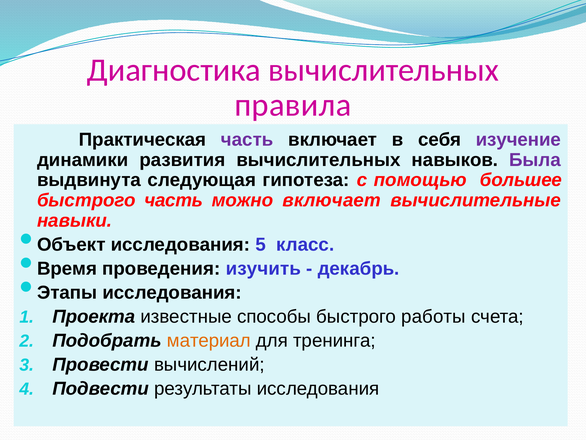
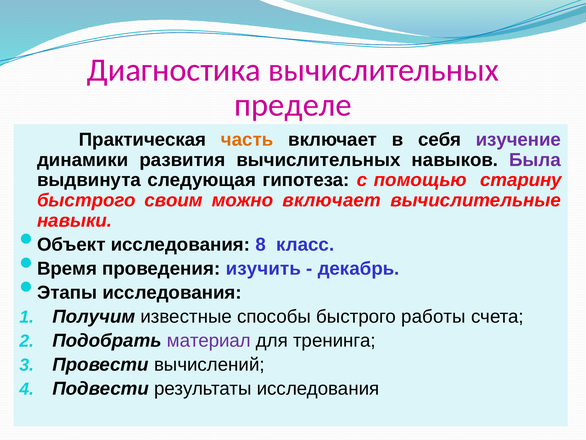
правила: правила -> пределе
часть at (247, 139) colour: purple -> orange
большее: большее -> старину
быстрого часть: часть -> своим
5: 5 -> 8
Проекта: Проекта -> Получим
материал colour: orange -> purple
